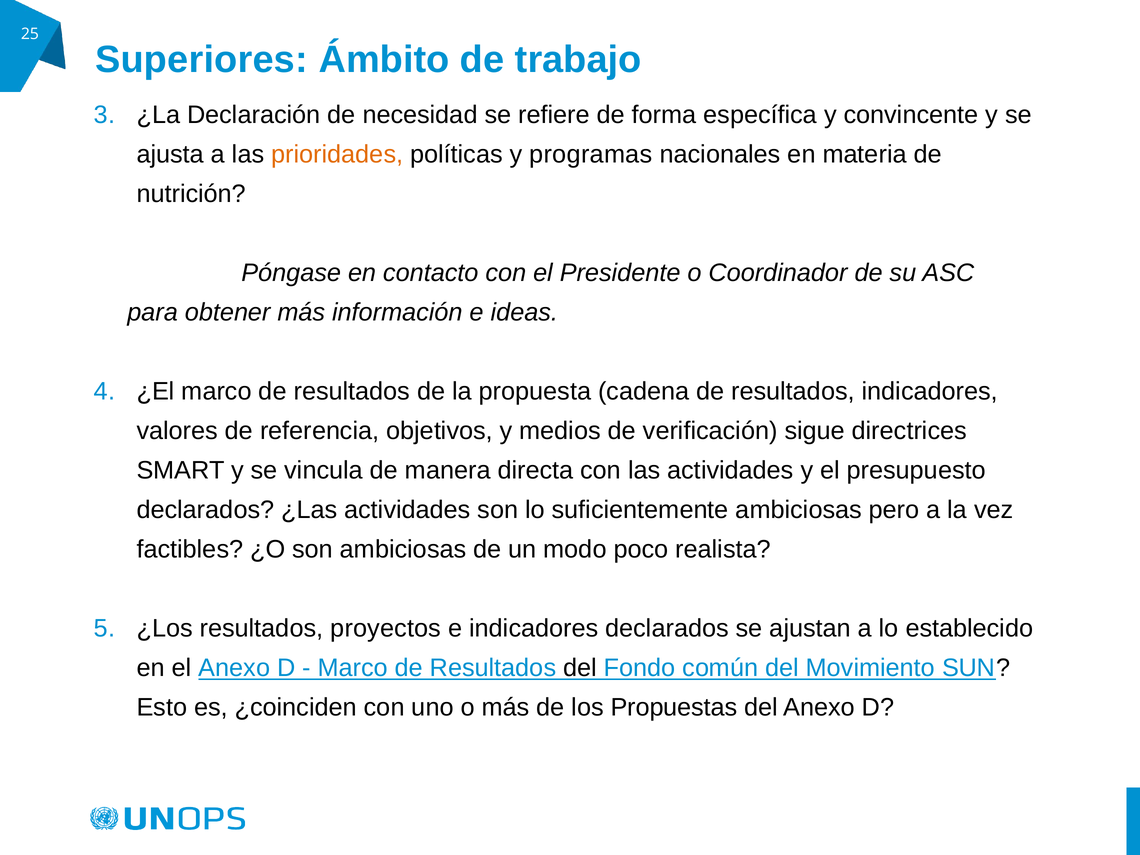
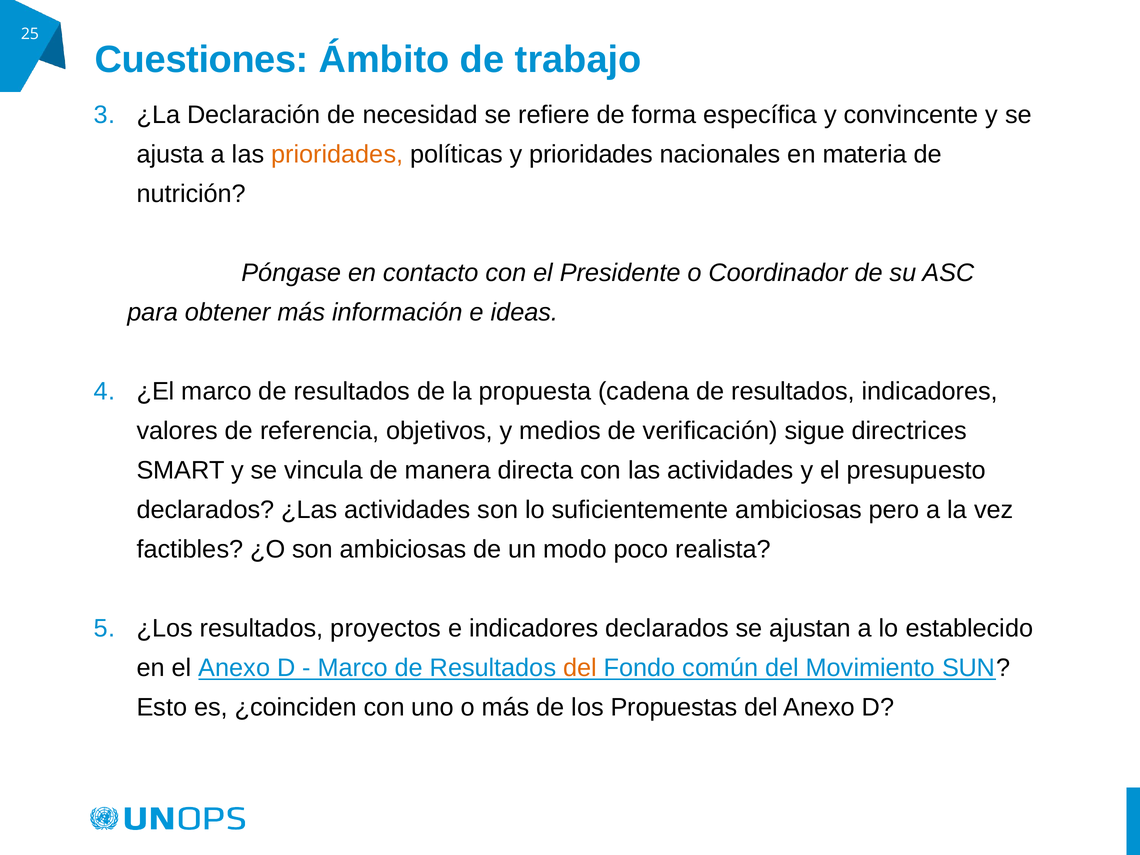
Superiores: Superiores -> Cuestiones
y programas: programas -> prioridades
del at (580, 668) colour: black -> orange
